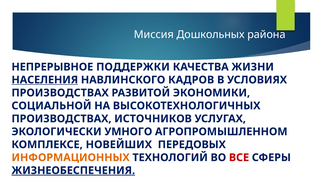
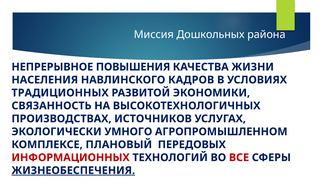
ПОДДЕРЖКИ: ПОДДЕРЖКИ -> ПОВЫШЕНИЯ
НАСЕЛЕНИЯ underline: present -> none
ПРОИЗВОДСТВАХ at (60, 93): ПРОИЗВОДСТВАХ -> ТРАДИЦИОННЫХ
СОЦИАЛЬНОЙ: СОЦИАЛЬНОЙ -> СВЯЗАННОСТЬ
НОВЕЙШИХ: НОВЕЙШИХ -> ПЛАНОВЫЙ
ИНФОРМАЦИОННЫХ colour: orange -> red
